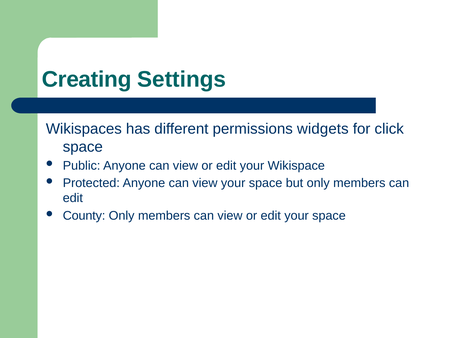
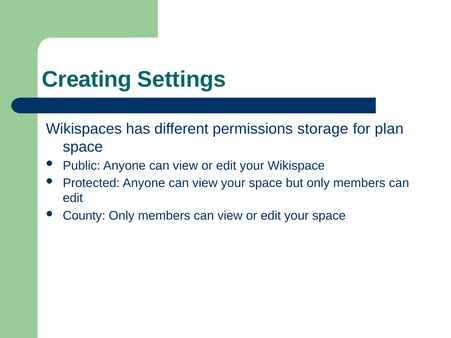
widgets: widgets -> storage
click: click -> plan
